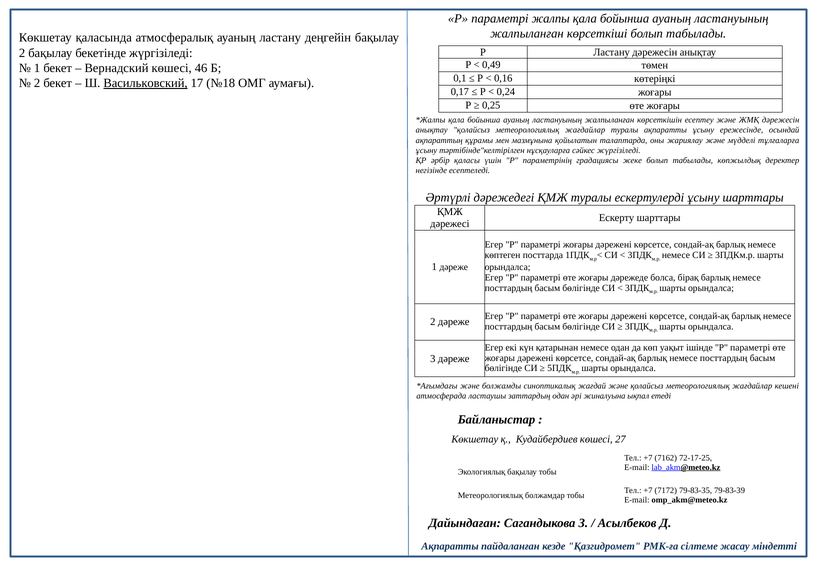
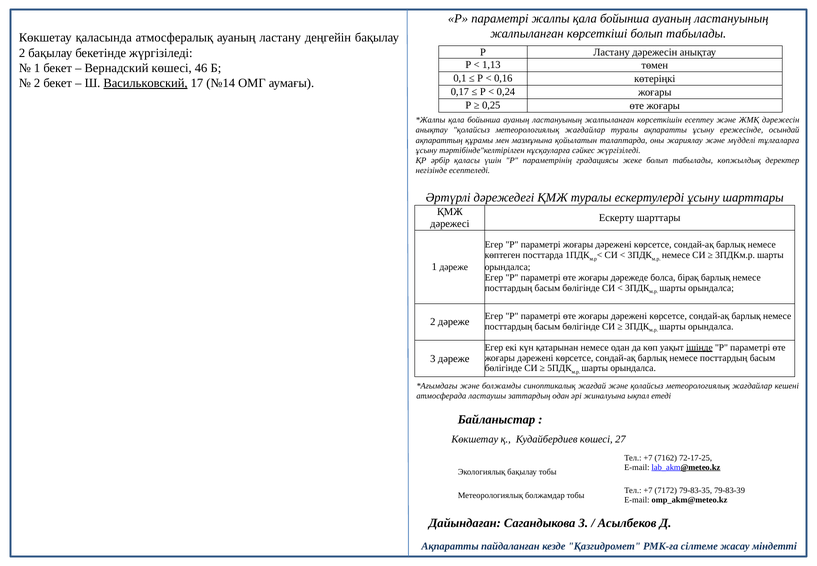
0,49: 0,49 -> 1,13
№18: №18 -> №14
ішінде underline: none -> present
